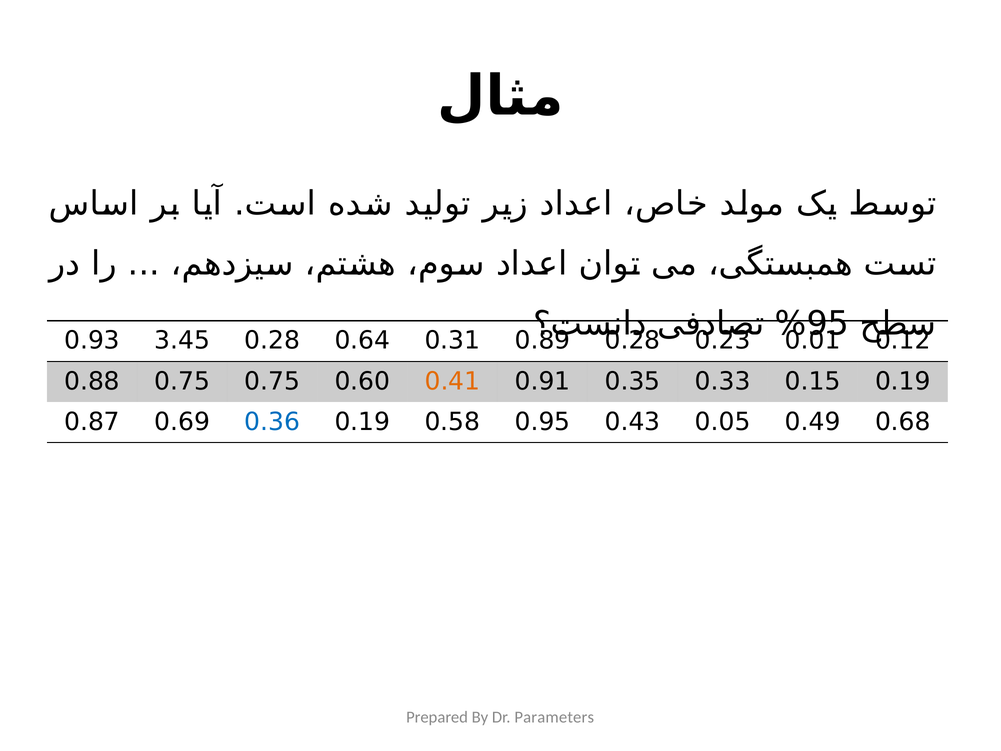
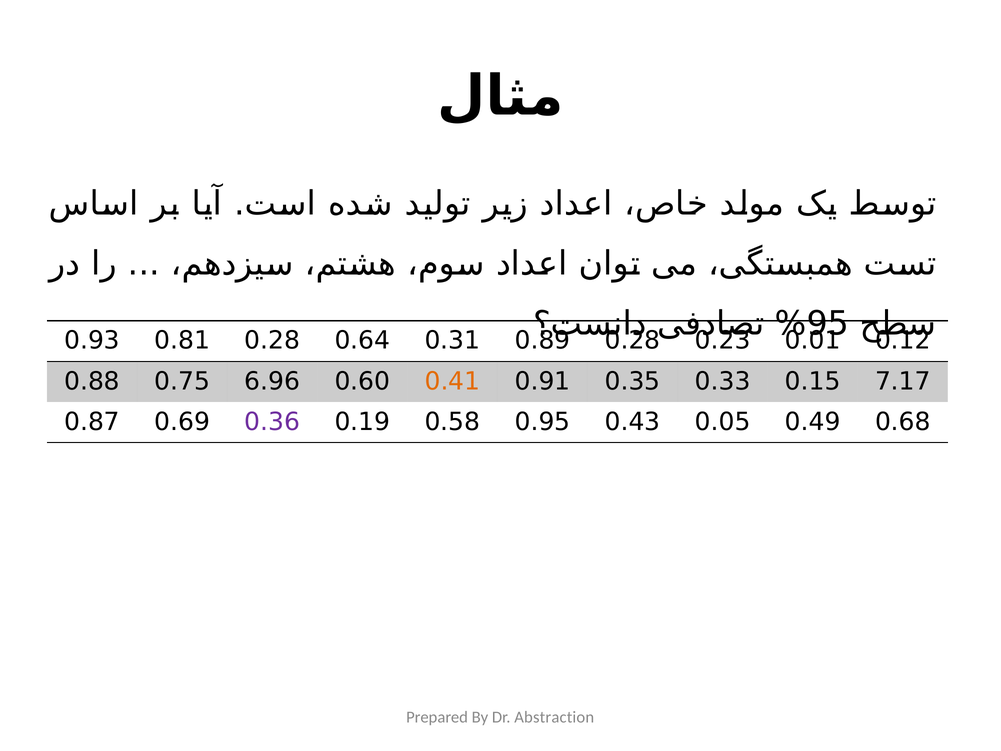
3.45: 3.45 -> 0.81
0.75 0.75: 0.75 -> 6.96
0.15 0.19: 0.19 -> 7.17
0.36 colour: blue -> purple
Parameters: Parameters -> Abstraction
